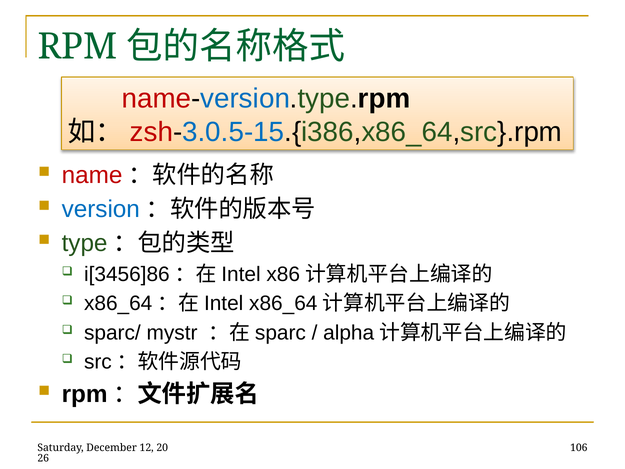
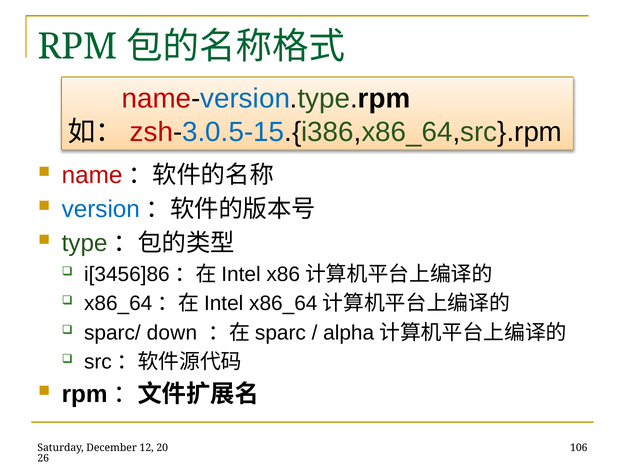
mystr: mystr -> down
